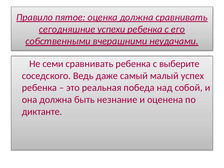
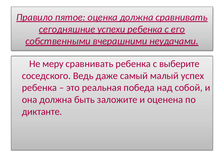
семи: семи -> меру
незнание: незнание -> заложите
